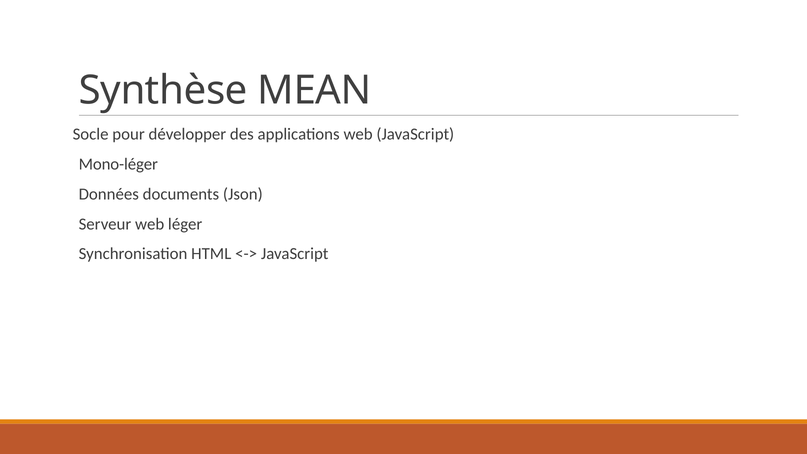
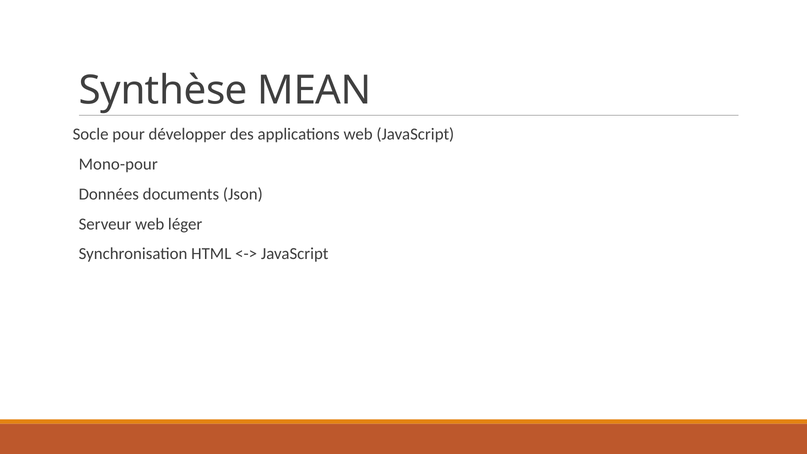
Mono-léger: Mono-léger -> Mono-pour
